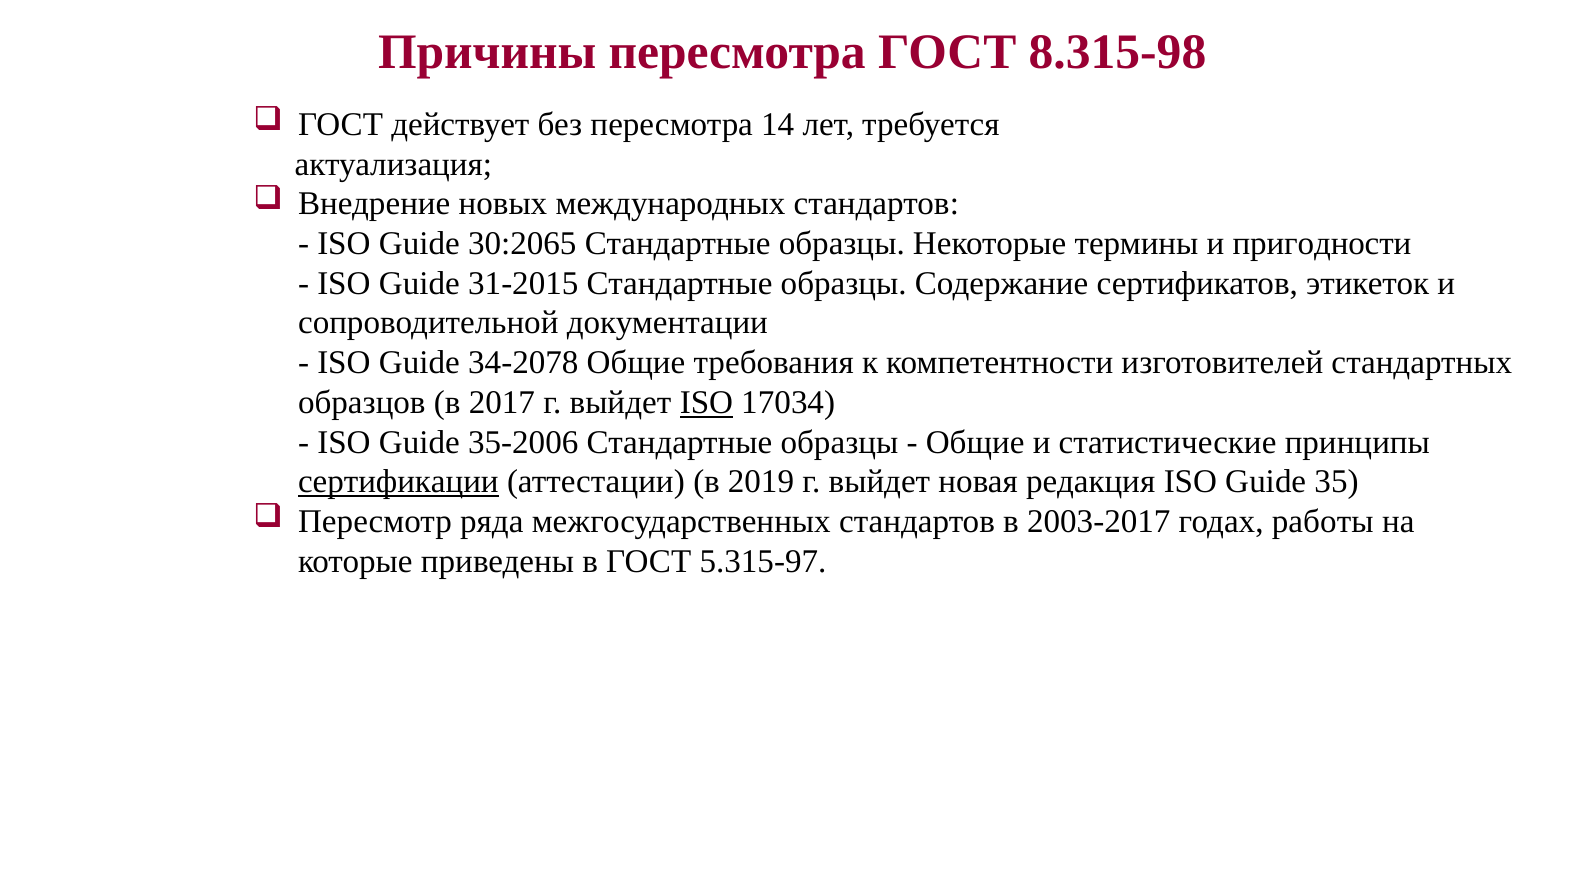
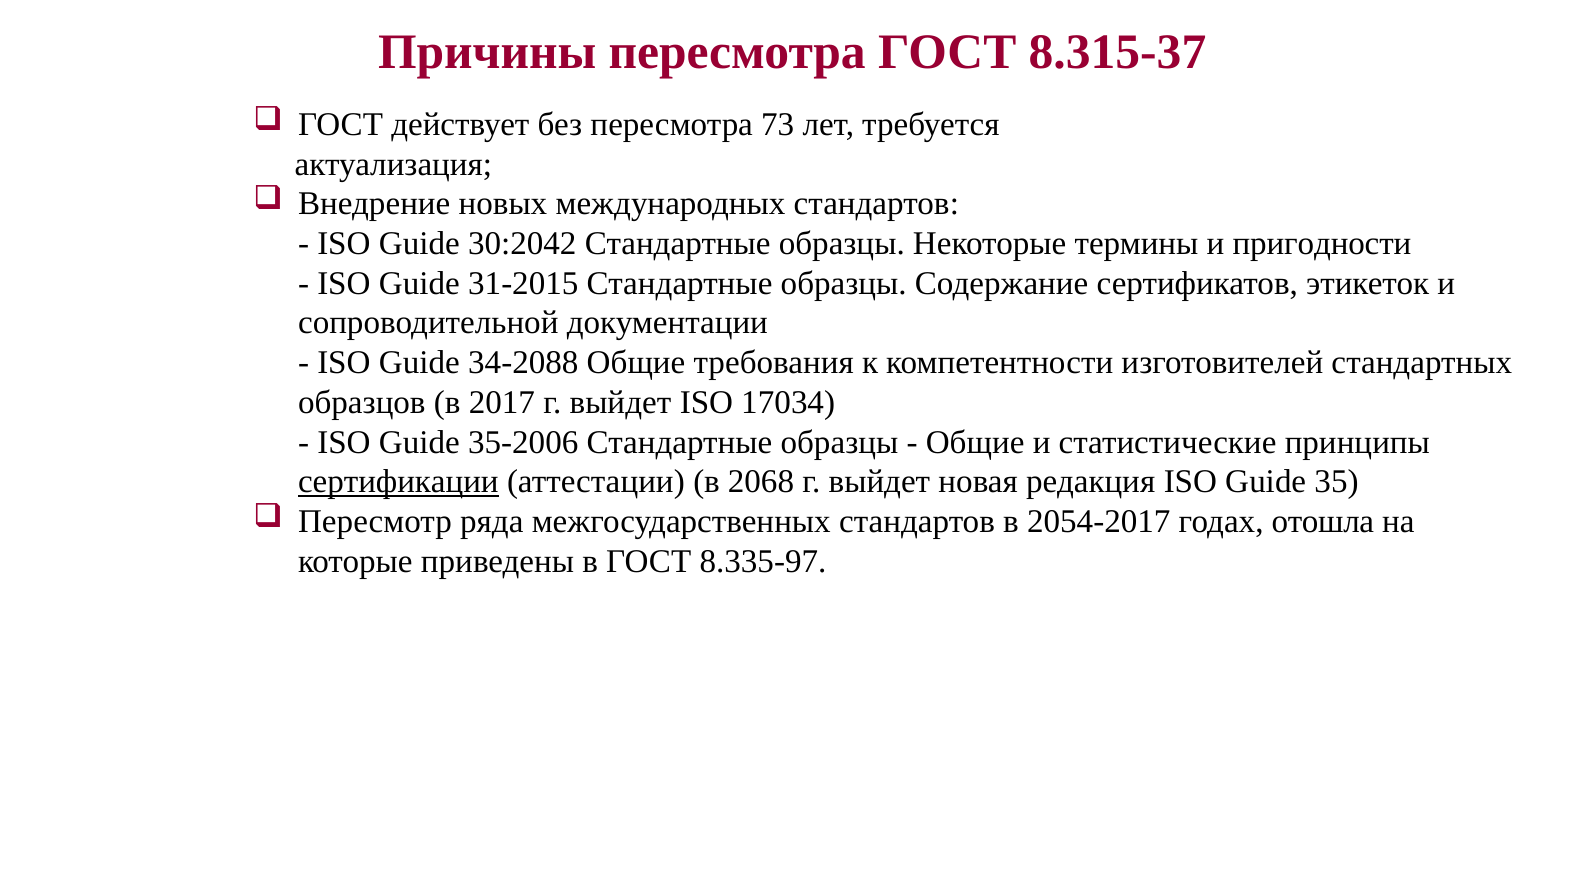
8.315-98: 8.315-98 -> 8.315-37
14: 14 -> 73
30:2065: 30:2065 -> 30:2042
34-2078: 34-2078 -> 34-2088
ISO at (706, 402) underline: present -> none
2019: 2019 -> 2068
2003-2017: 2003-2017 -> 2054-2017
работы: работы -> отошла
5.315-97: 5.315-97 -> 8.335-97
